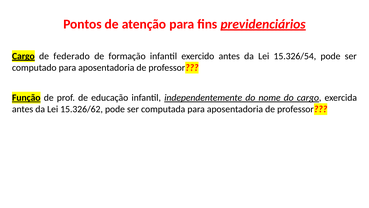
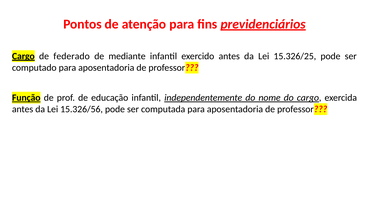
formação: formação -> mediante
15.326/54: 15.326/54 -> 15.326/25
15.326/62: 15.326/62 -> 15.326/56
